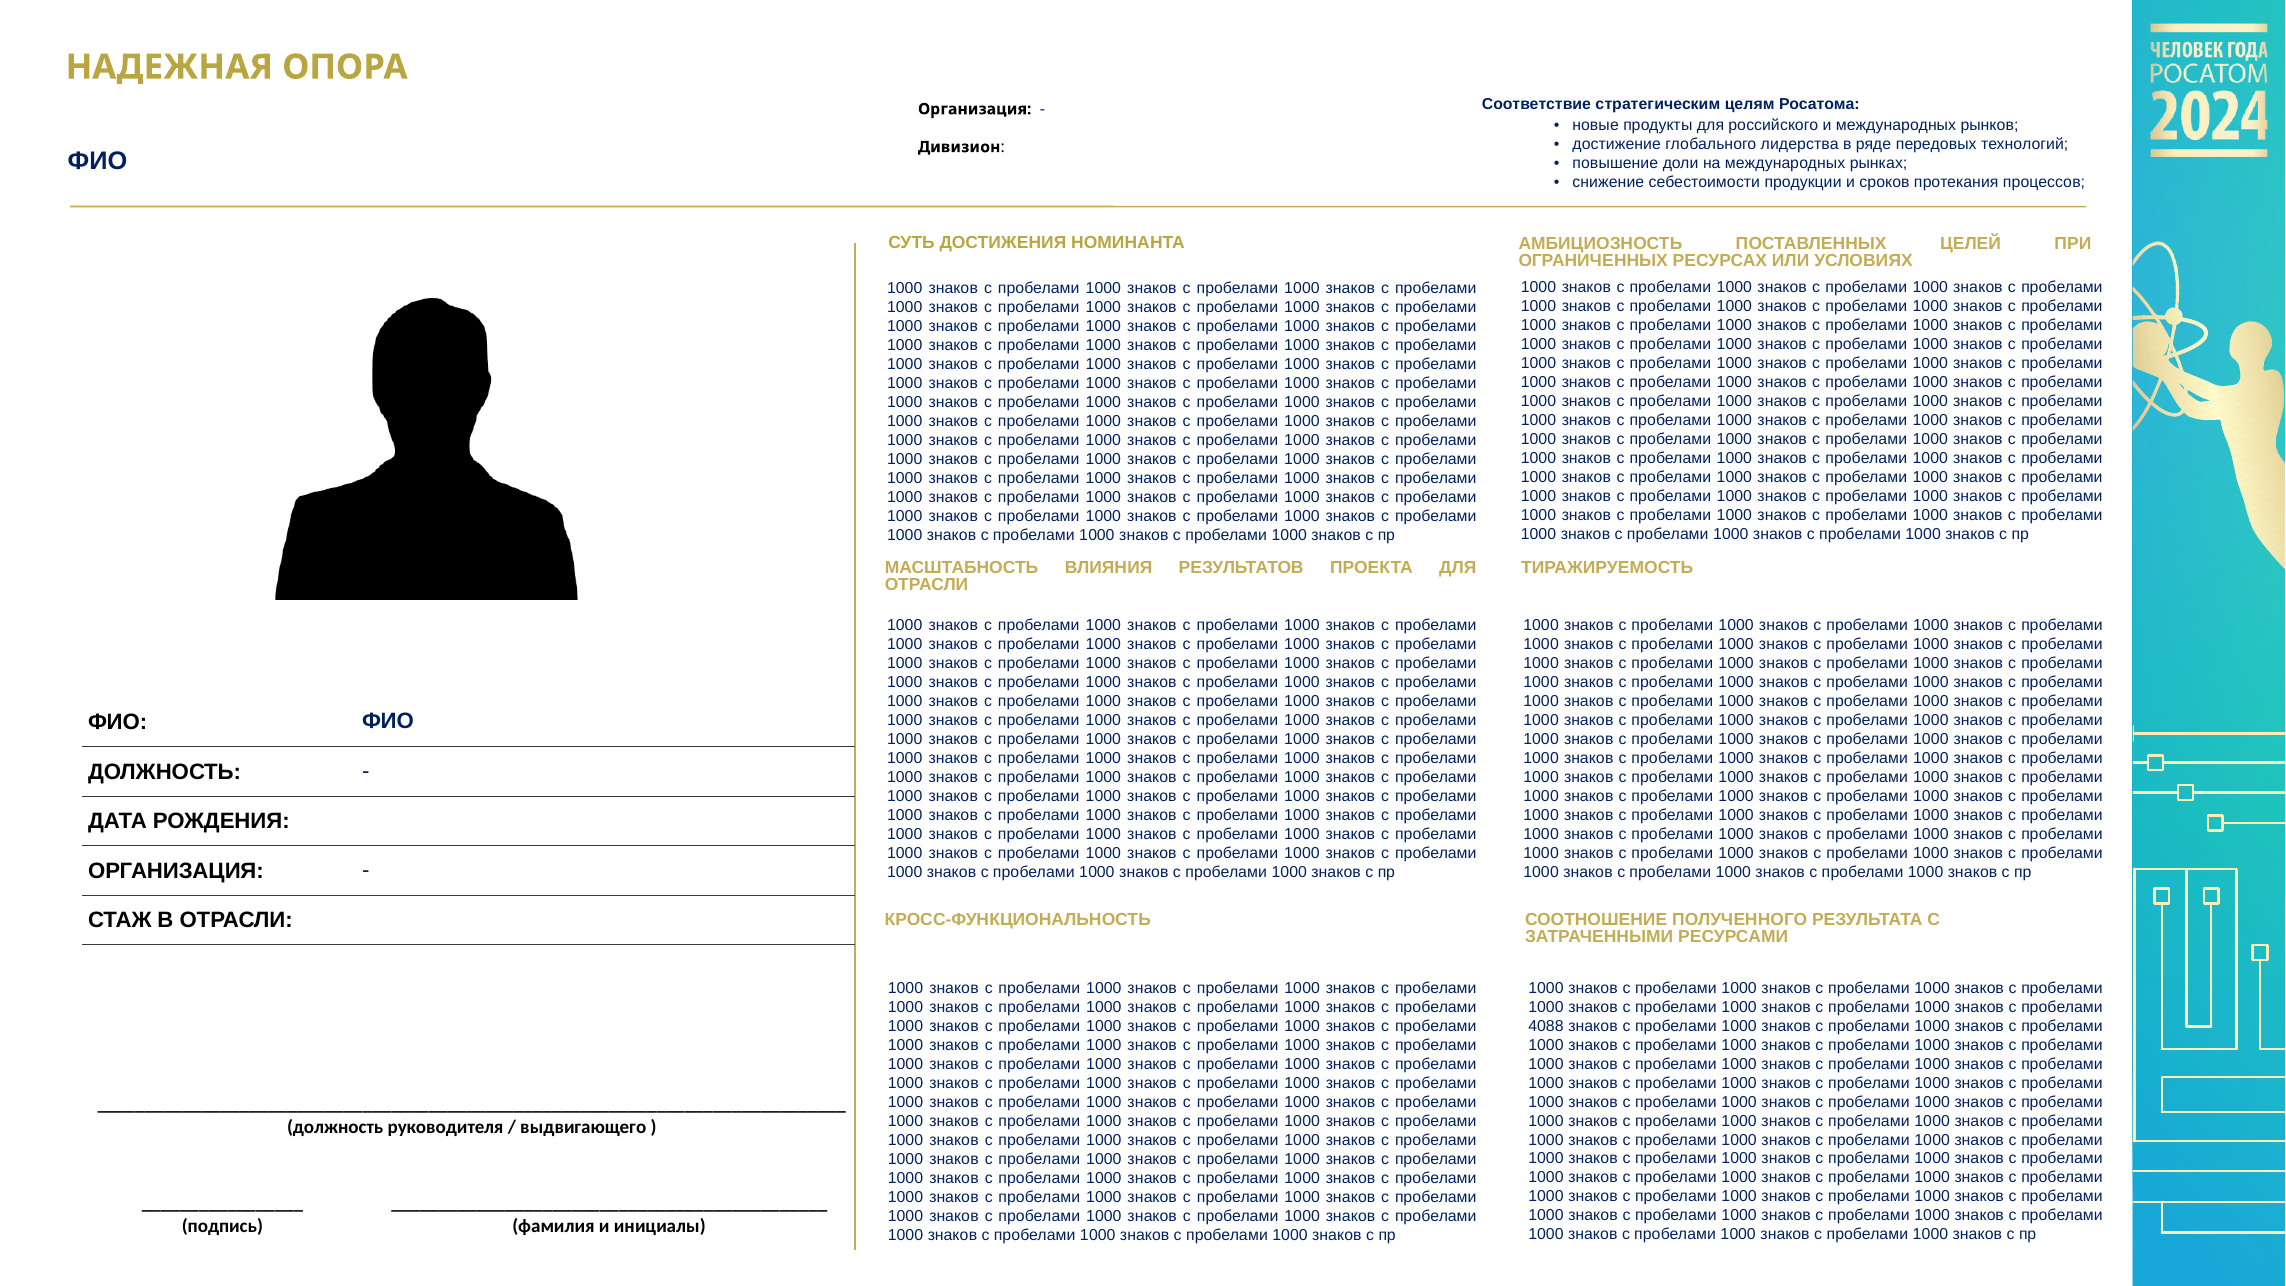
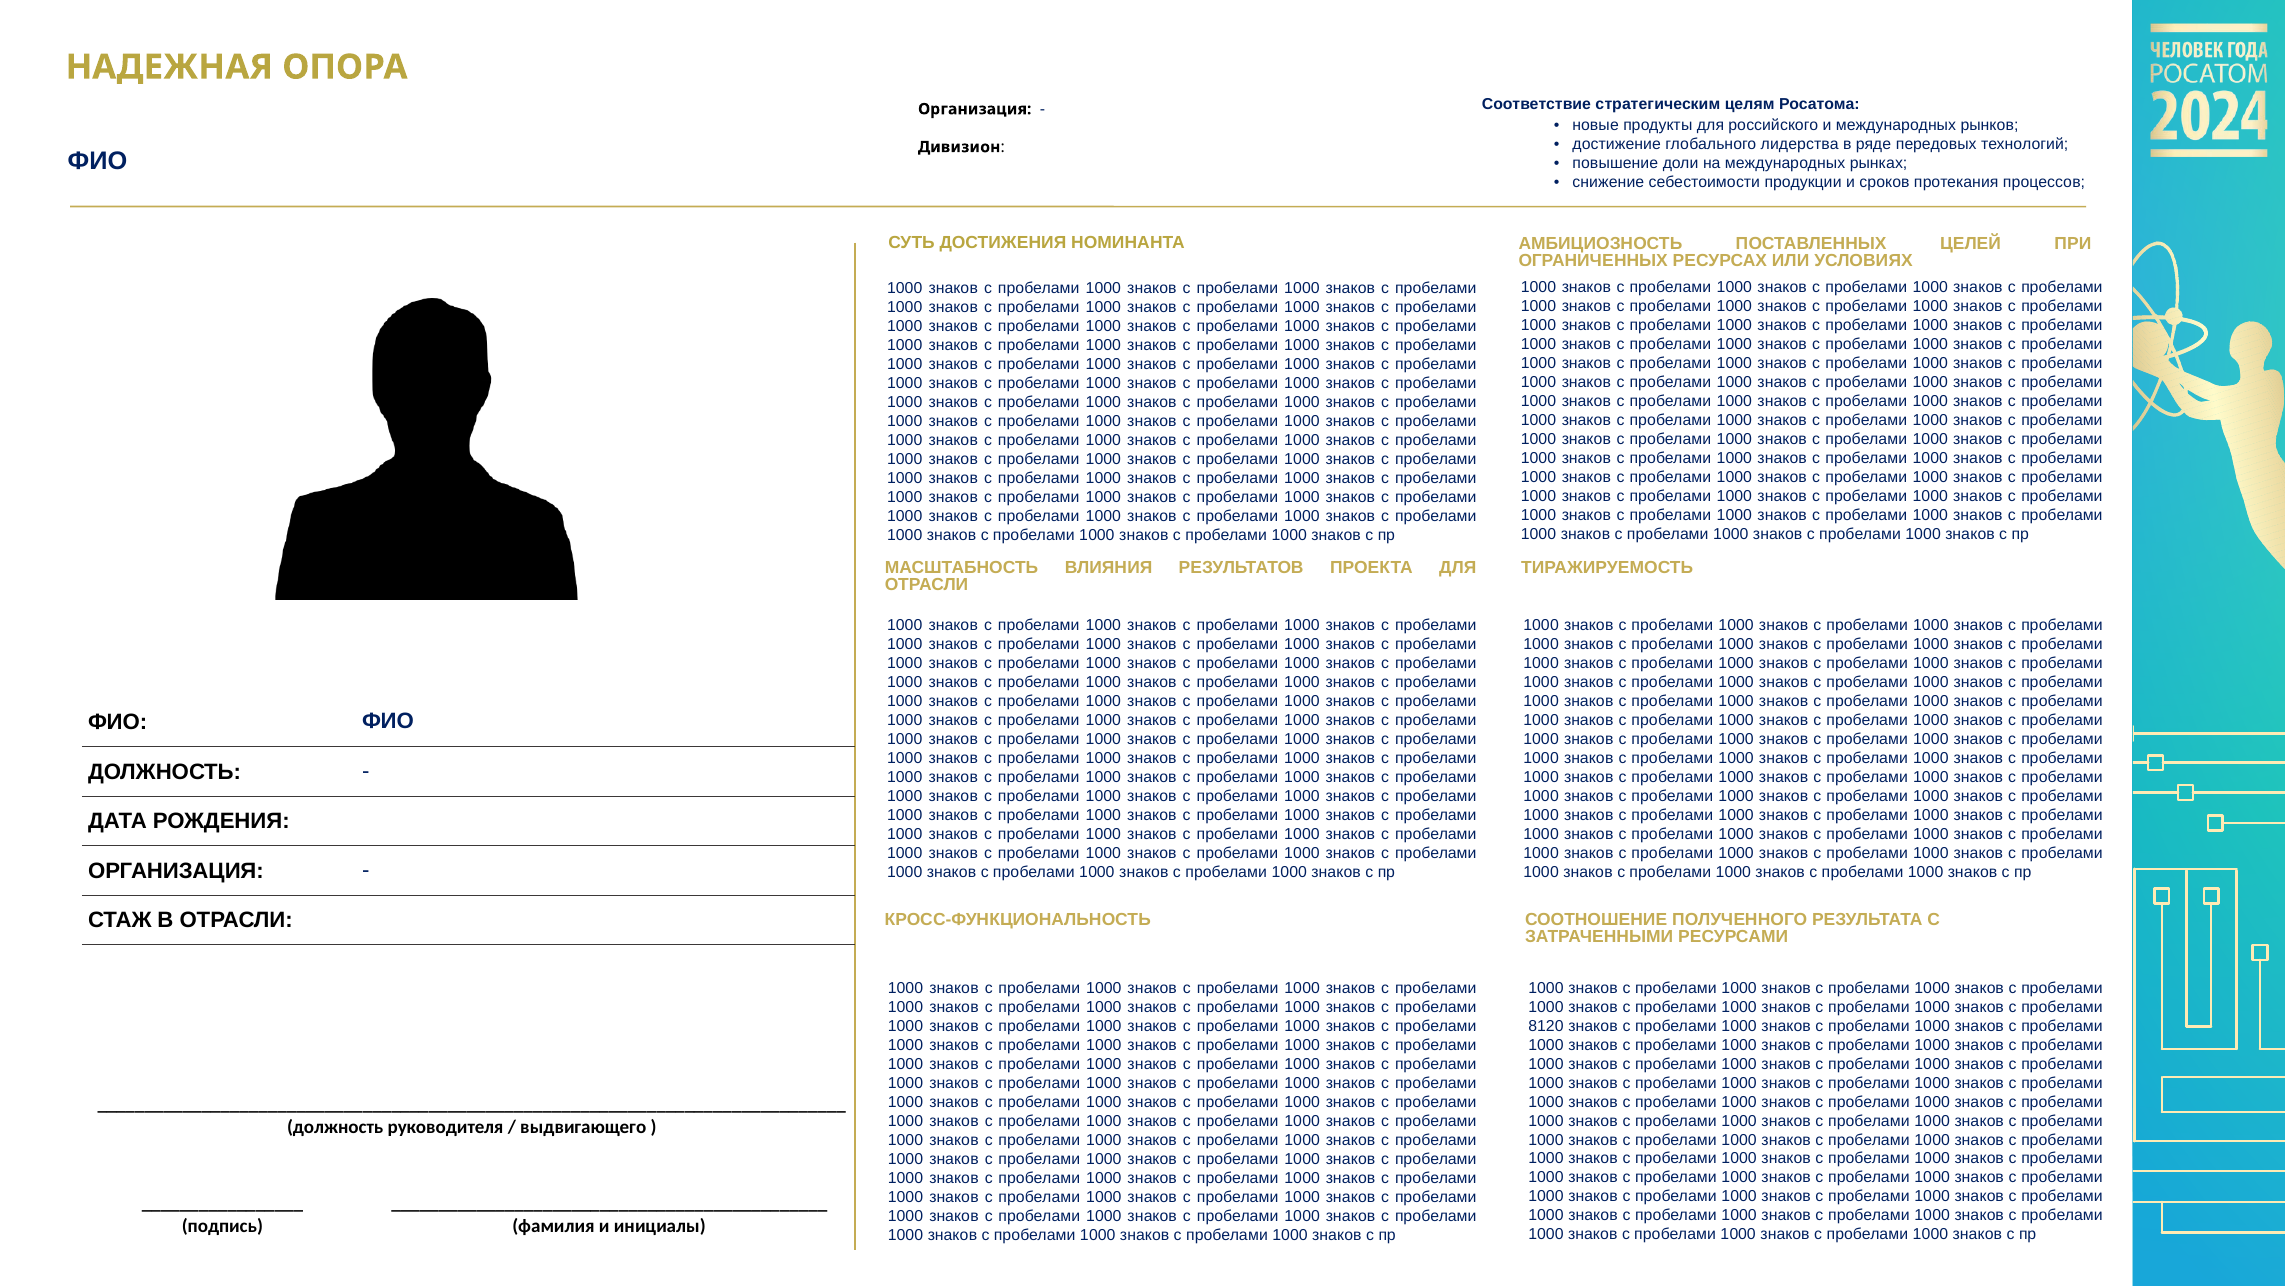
4088: 4088 -> 8120
